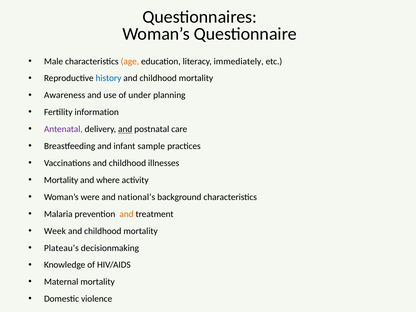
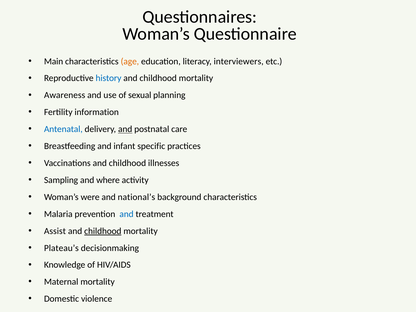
Male: Male -> Main
immediately: immediately -> interviewers
under: under -> sexual
Antenatal colour: purple -> blue
sample: sample -> specific
Mortality at (61, 180): Mortality -> Sampling
and at (127, 214) colour: orange -> blue
Week: Week -> Assist
childhood at (103, 231) underline: none -> present
